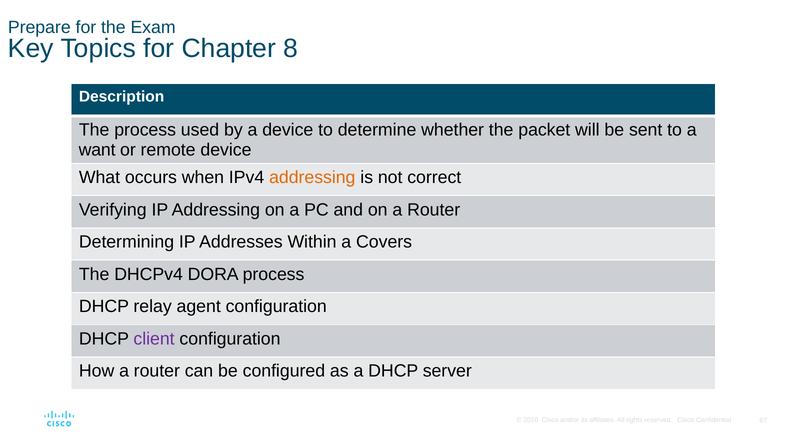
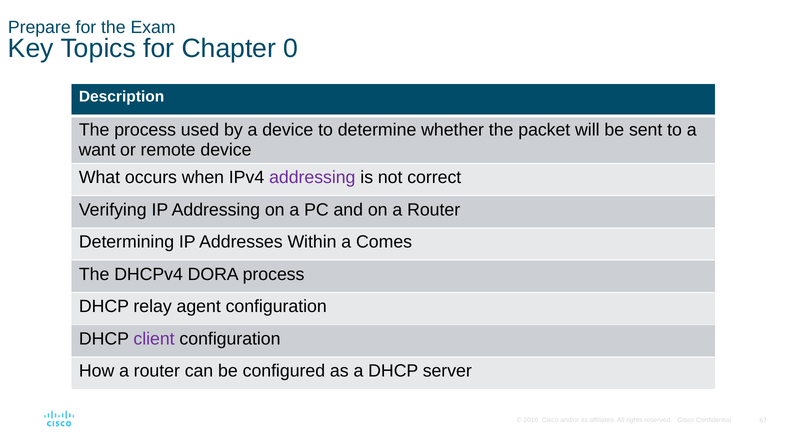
8: 8 -> 0
addressing at (312, 178) colour: orange -> purple
Covers: Covers -> Comes
